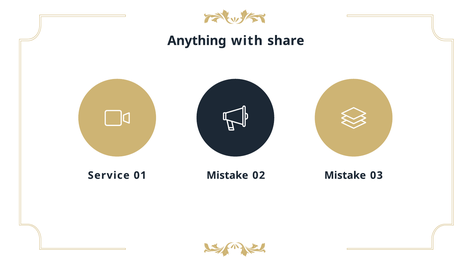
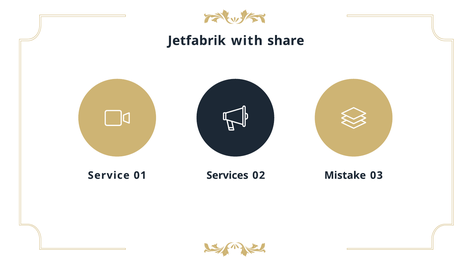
Anything: Anything -> Jetfabrik
01 Mistake: Mistake -> Services
